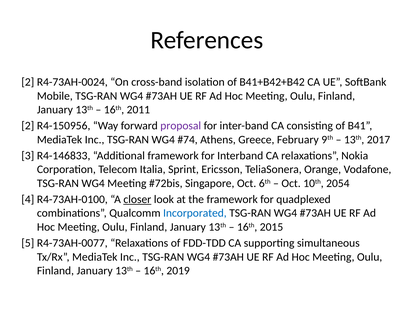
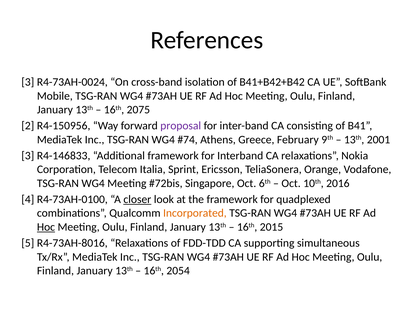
2 at (28, 82): 2 -> 3
2011: 2011 -> 2075
2017: 2017 -> 2001
2054: 2054 -> 2016
Incorporated colour: blue -> orange
Hoc at (46, 227) underline: none -> present
R4-73AH-0077: R4-73AH-0077 -> R4-73AH-8016
2019: 2019 -> 2054
